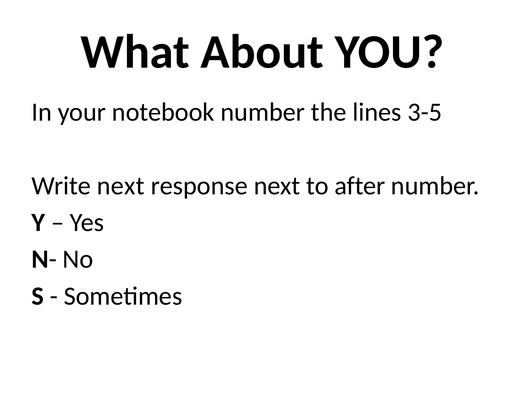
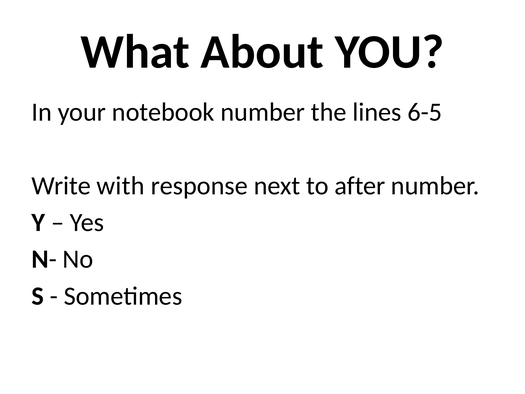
3-5: 3-5 -> 6-5
Write next: next -> with
